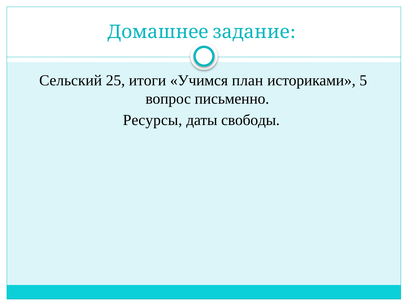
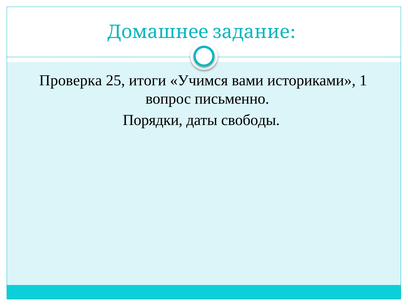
Сельский: Сельский -> Проверка
план: план -> вами
5: 5 -> 1
Ресурсы: Ресурсы -> Порядки
